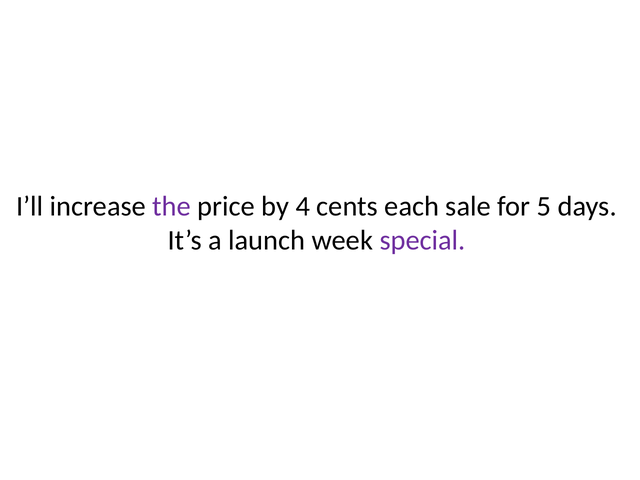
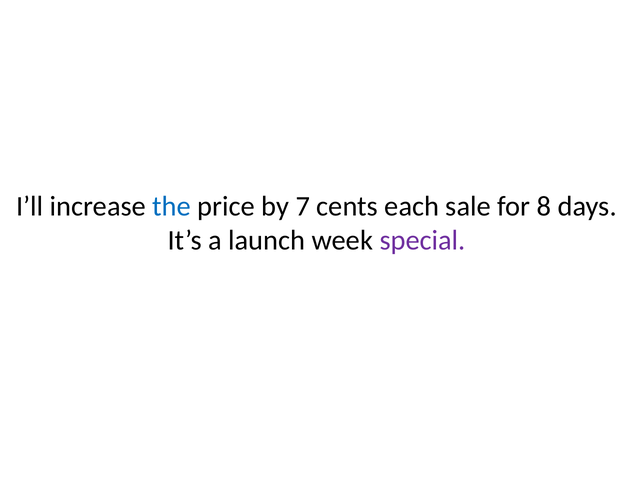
the colour: purple -> blue
4: 4 -> 7
5: 5 -> 8
